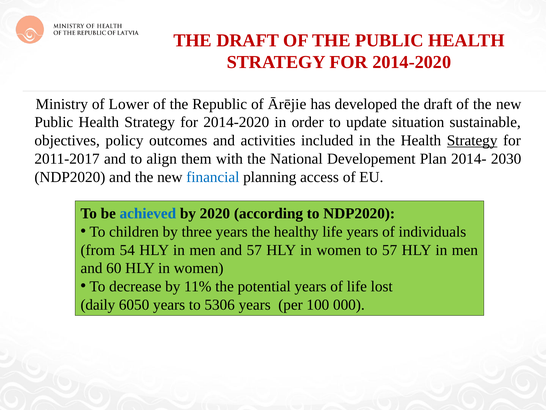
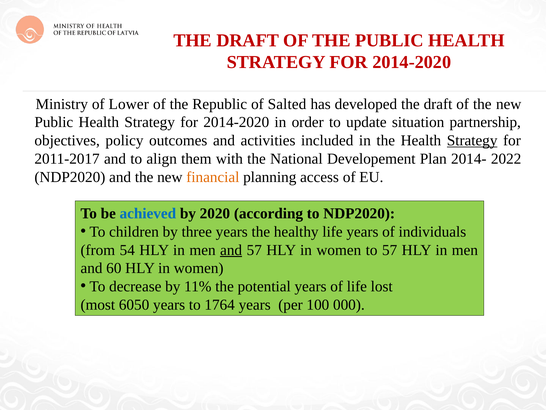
Ārējie: Ārējie -> Salted
sustainable: sustainable -> partnership
2030: 2030 -> 2022
financial colour: blue -> orange
and at (231, 250) underline: none -> present
daily: daily -> most
5306: 5306 -> 1764
